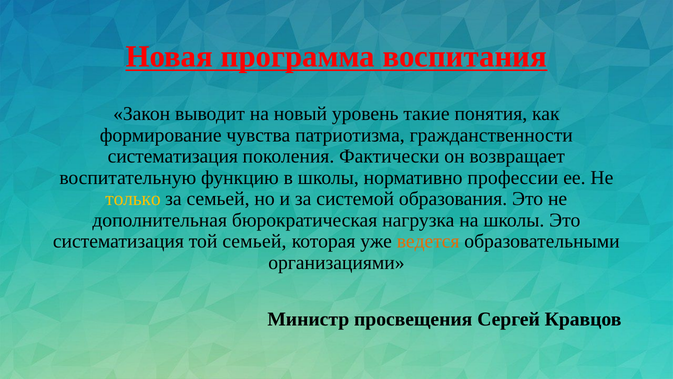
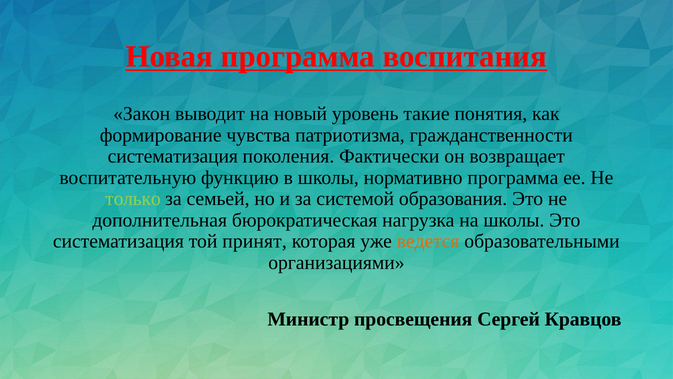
нормативно профессии: профессии -> программа
только colour: yellow -> light green
той семьей: семьей -> принят
